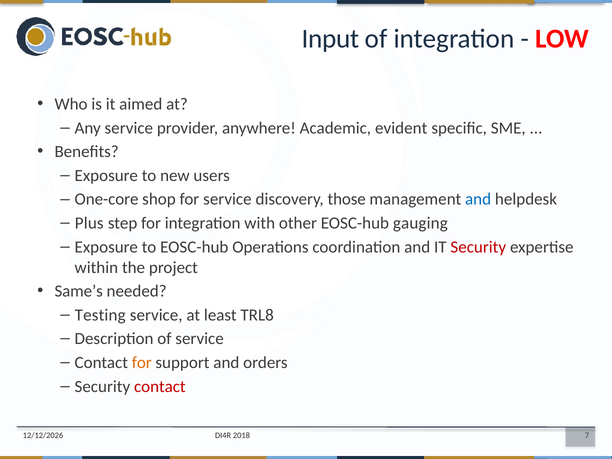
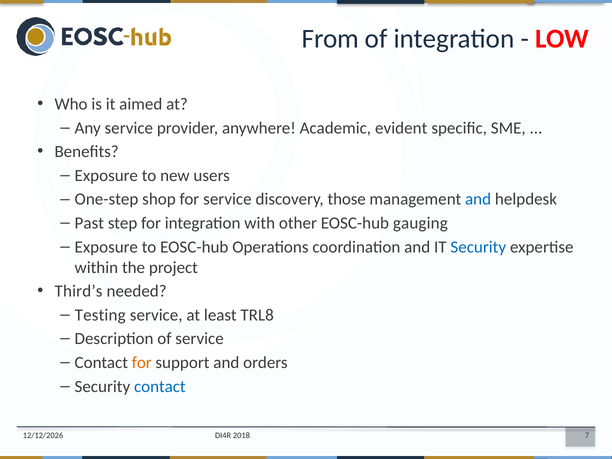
Input: Input -> From
One-core: One-core -> One-step
Plus: Plus -> Past
Security at (478, 247) colour: red -> blue
Same’s: Same’s -> Third’s
contact at (160, 386) colour: red -> blue
